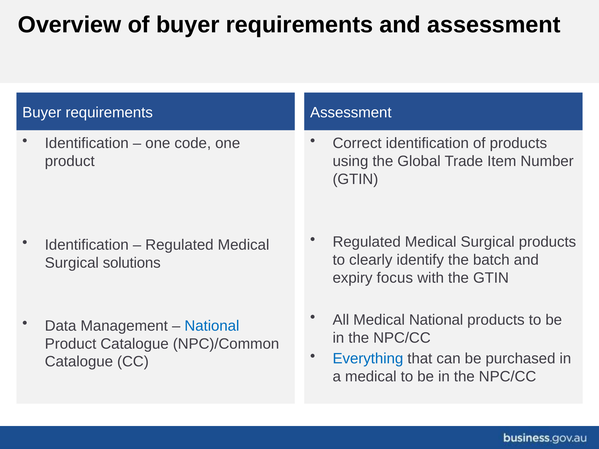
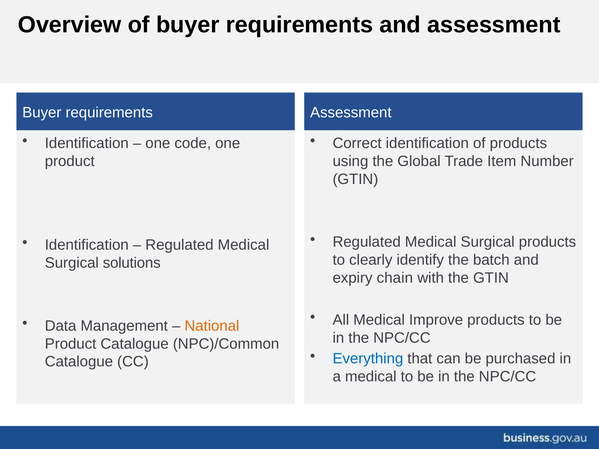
focus: focus -> chain
Medical National: National -> Improve
National at (212, 326) colour: blue -> orange
